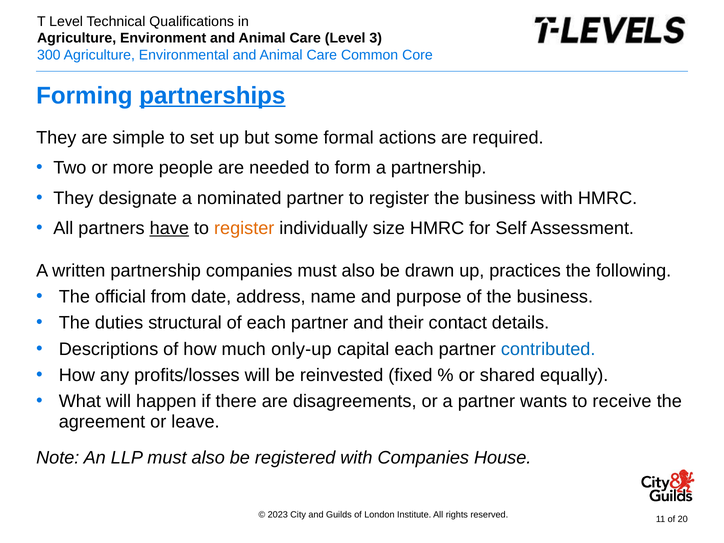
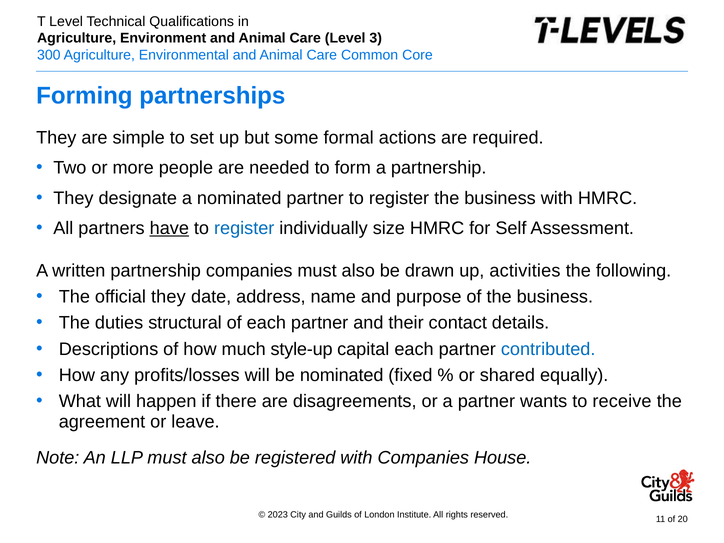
partnerships underline: present -> none
register at (244, 228) colour: orange -> blue
practices: practices -> activities
official from: from -> they
only-up: only-up -> style-up
be reinvested: reinvested -> nominated
